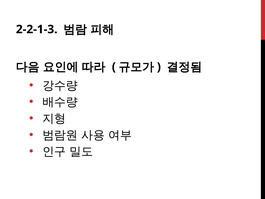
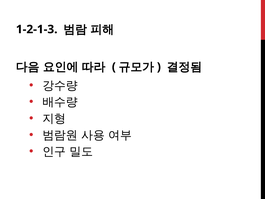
2-2-1-3: 2-2-1-3 -> 1-2-1-3
